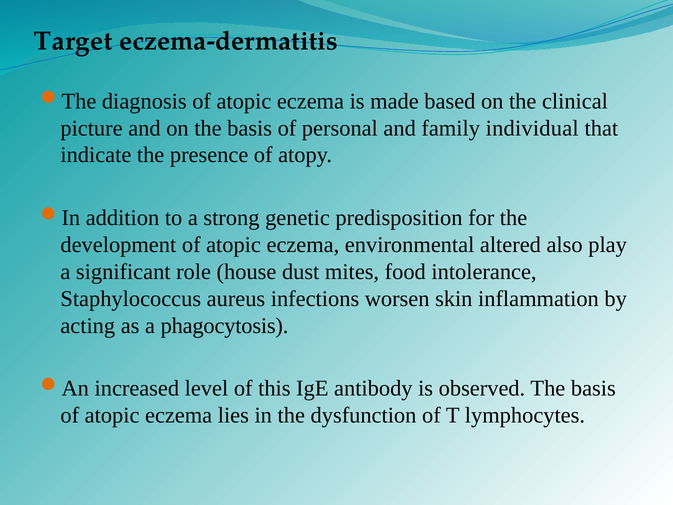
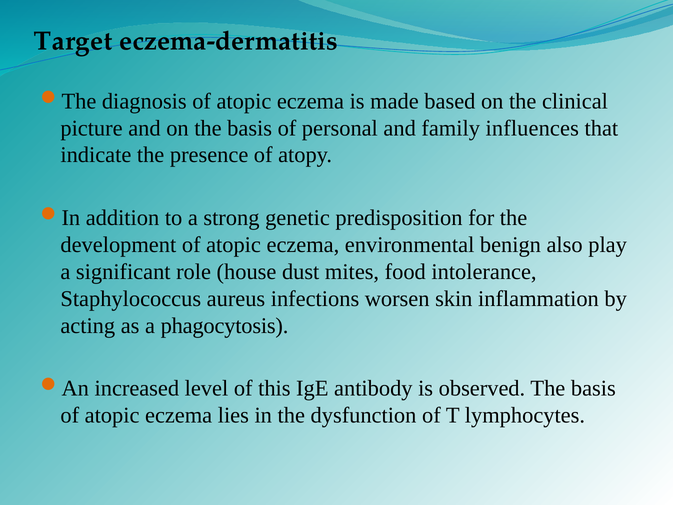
individual: individual -> influences
altered: altered -> benign
